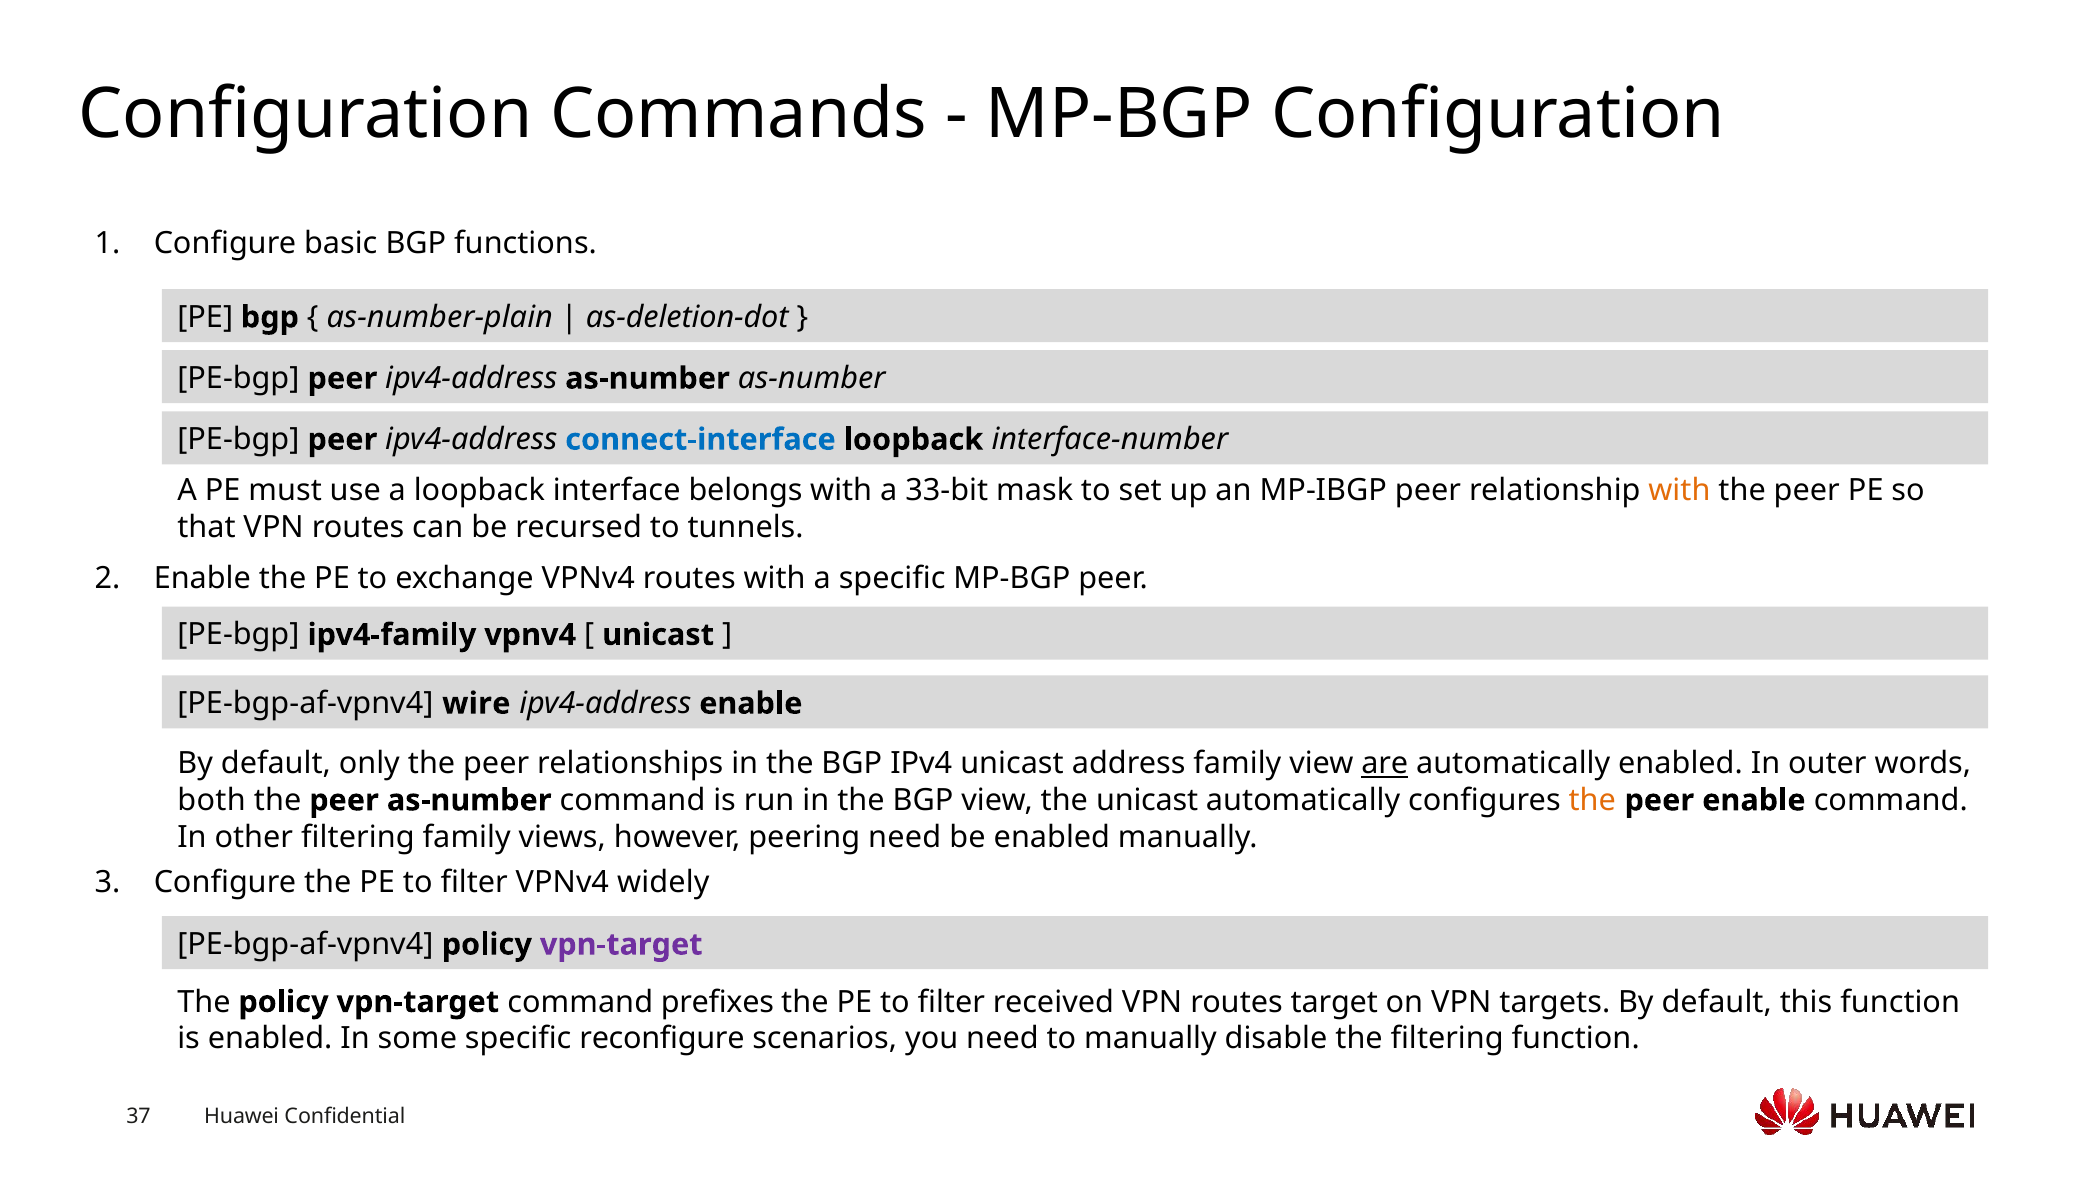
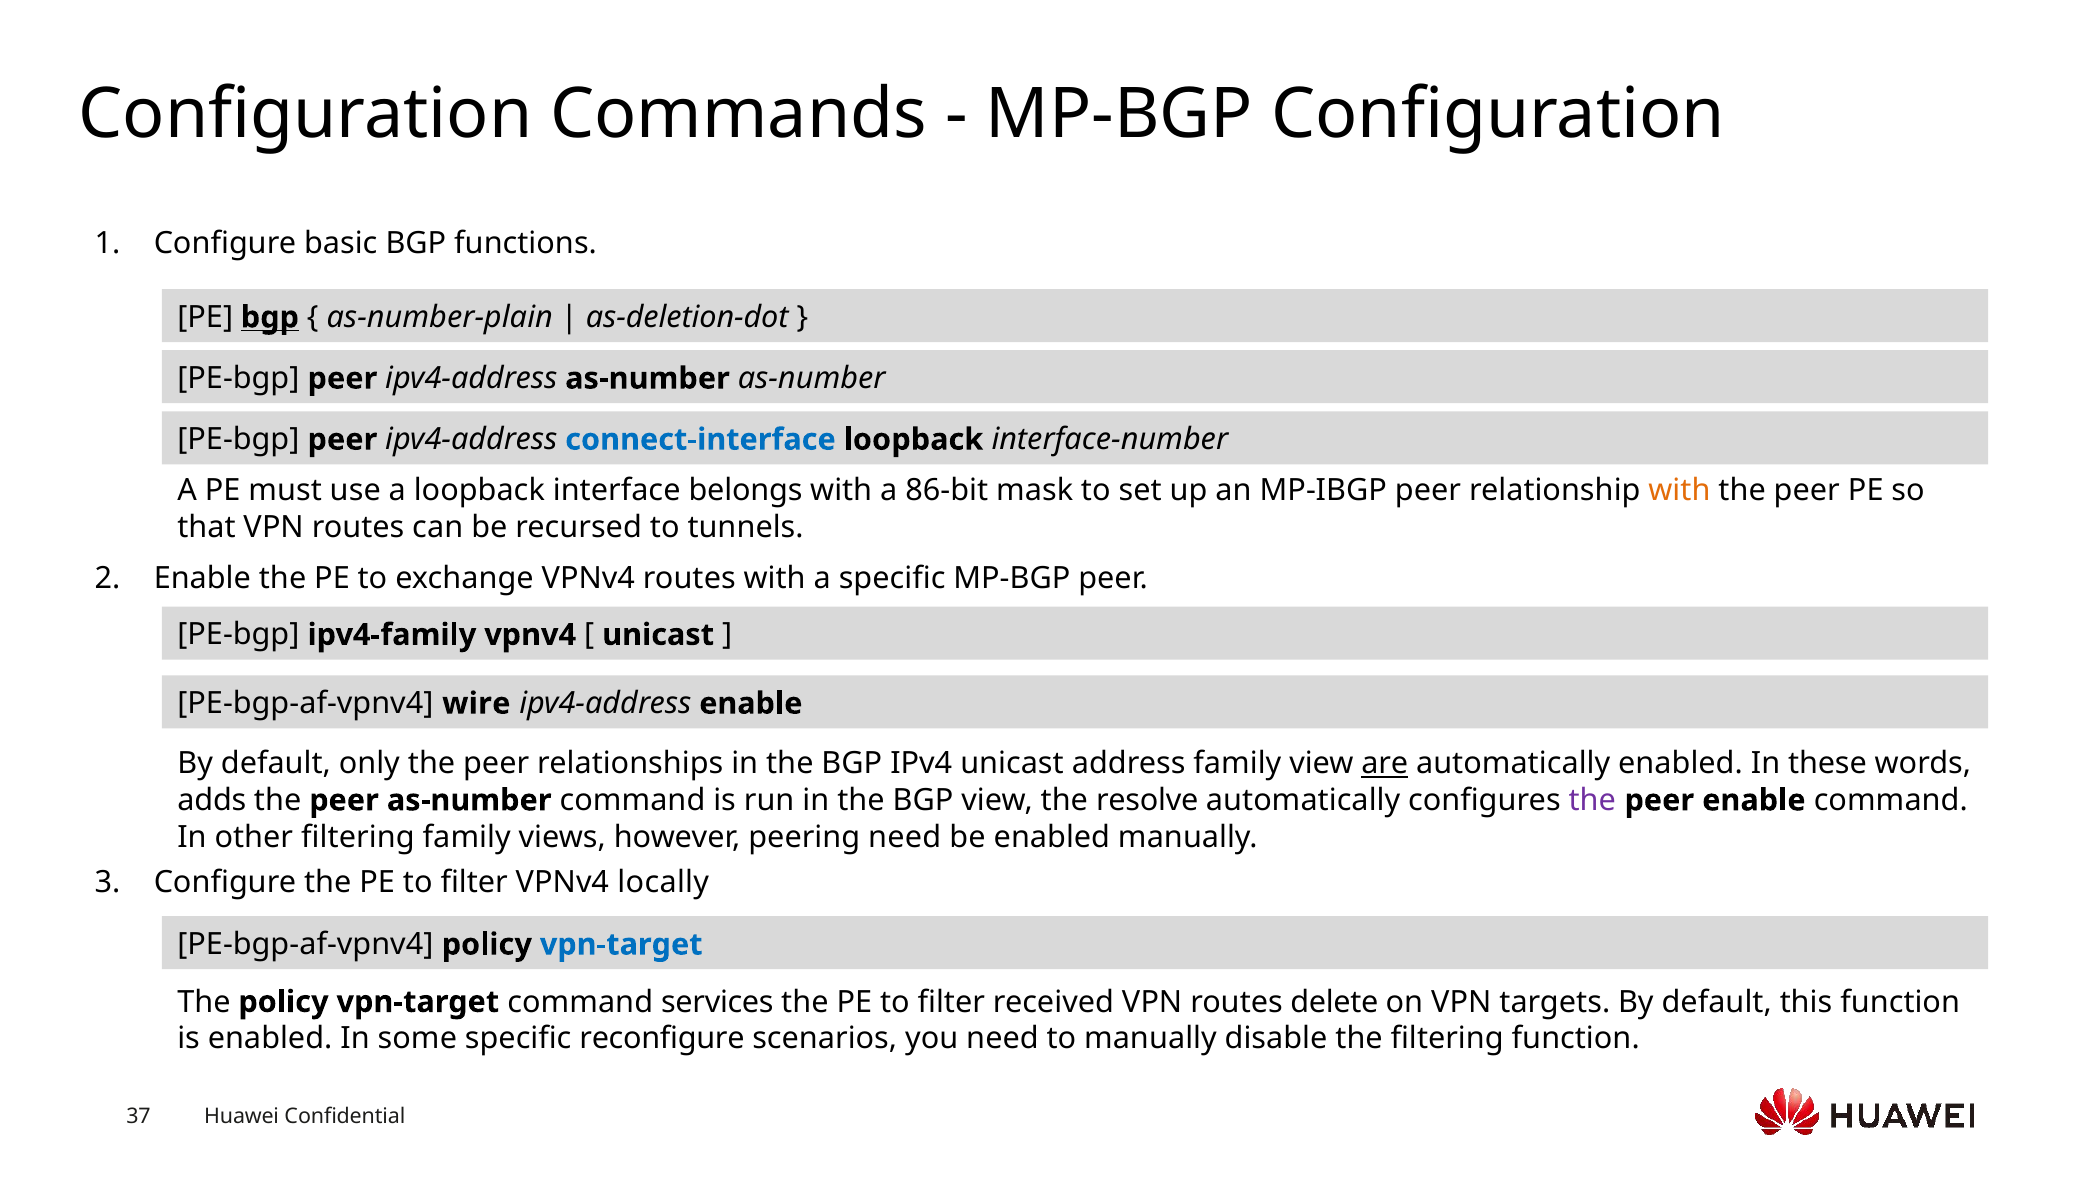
bgp at (270, 317) underline: none -> present
33-bit: 33-bit -> 86-bit
outer: outer -> these
both: both -> adds
the unicast: unicast -> resolve
the at (1592, 800) colour: orange -> purple
widely: widely -> locally
vpn-target at (621, 944) colour: purple -> blue
prefixes: prefixes -> services
target: target -> delete
